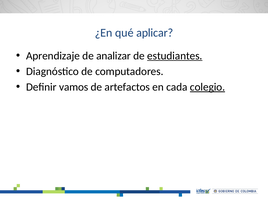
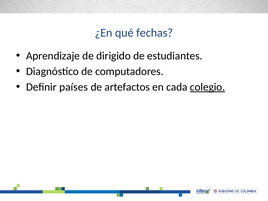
aplicar: aplicar -> fechas
analizar: analizar -> dirigido
estudiantes underline: present -> none
vamos: vamos -> países
